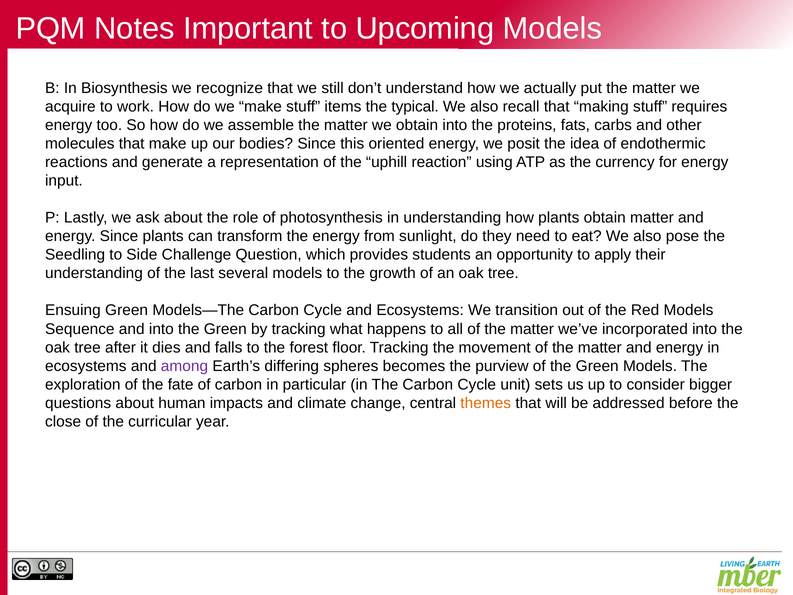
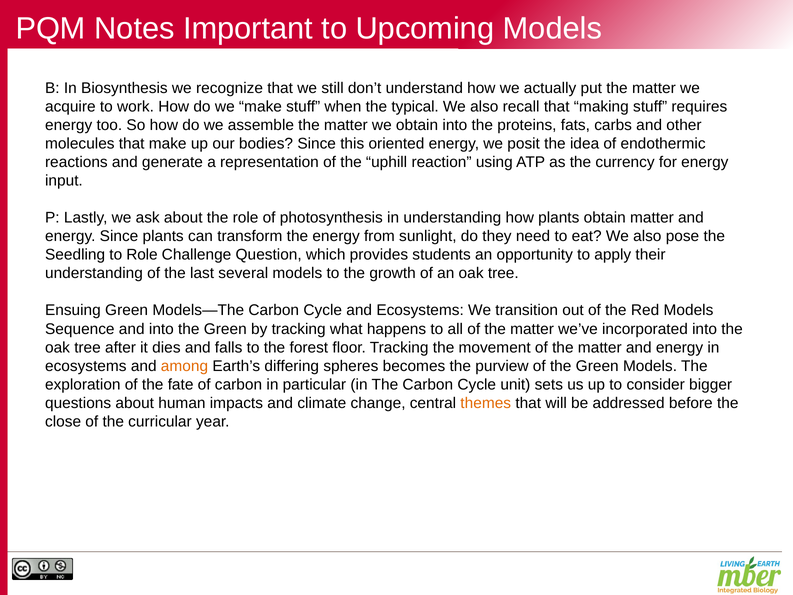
items: items -> when
to Side: Side -> Role
among colour: purple -> orange
